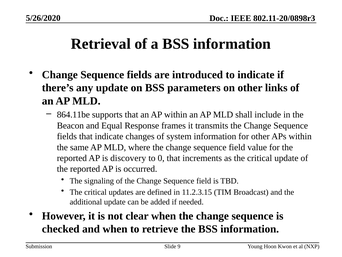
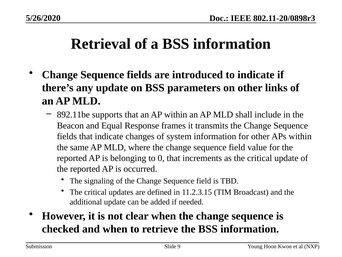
864.11be: 864.11be -> 892.11be
discovery: discovery -> belonging
